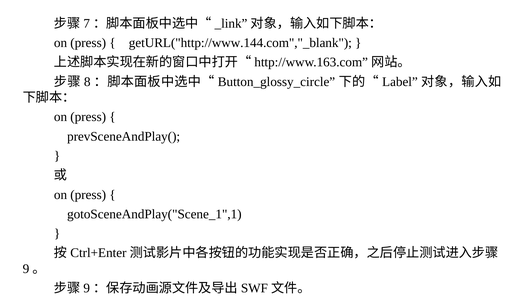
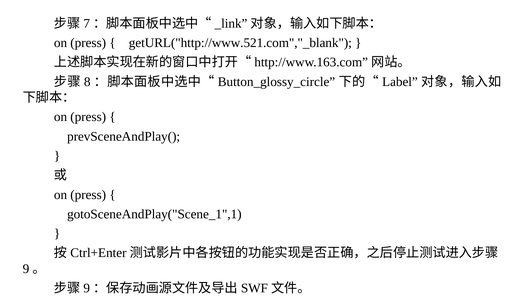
getURL("http://www.144.com","_blank: getURL("http://www.144.com","_blank -> getURL("http://www.521.com","_blank
